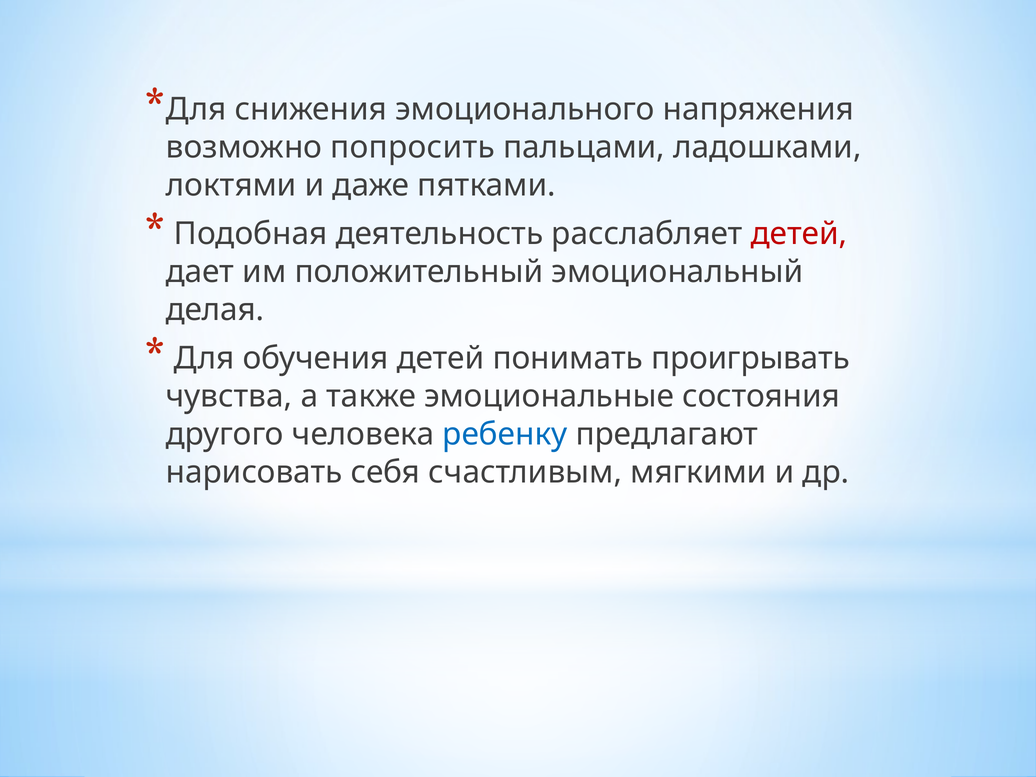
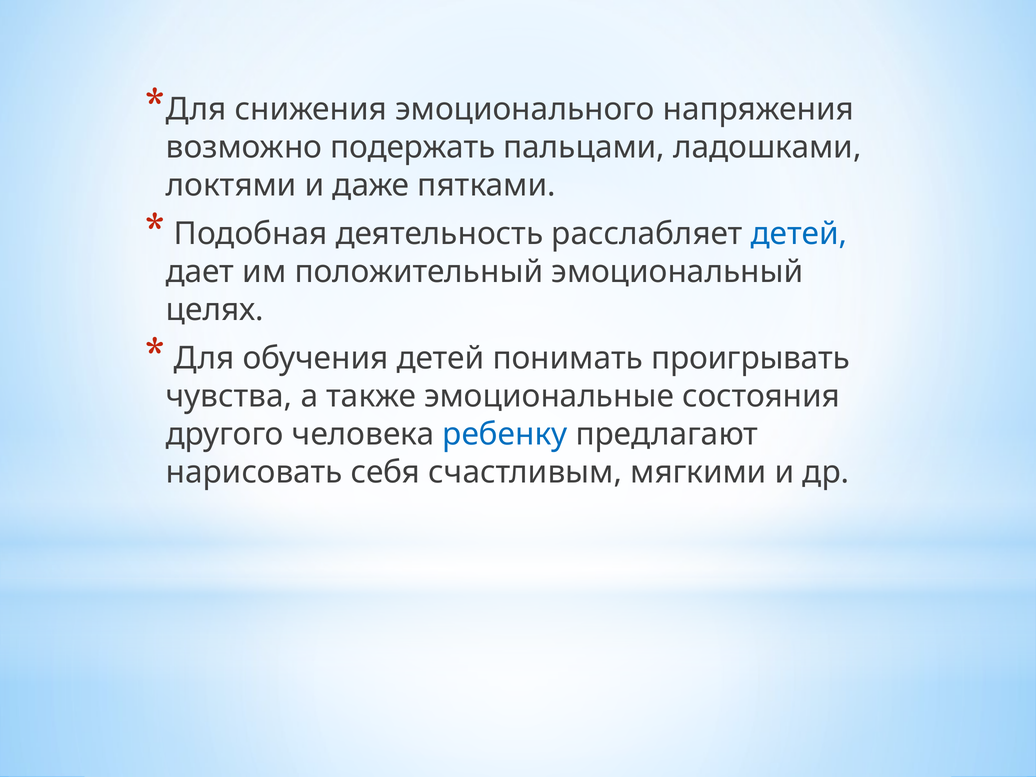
попросить: попросить -> подержать
детей at (799, 234) colour: red -> blue
делая: делая -> целях
